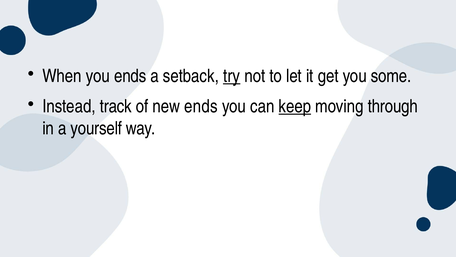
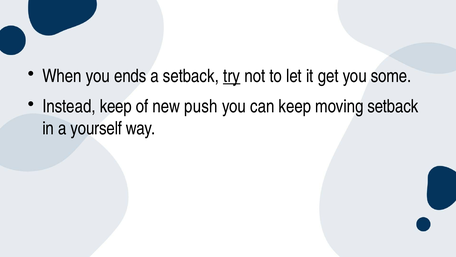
Instead track: track -> keep
new ends: ends -> push
keep at (295, 106) underline: present -> none
moving through: through -> setback
